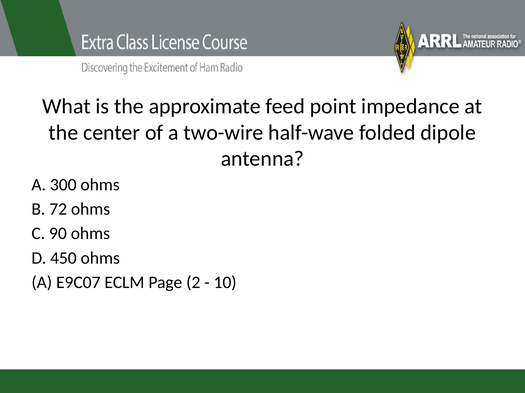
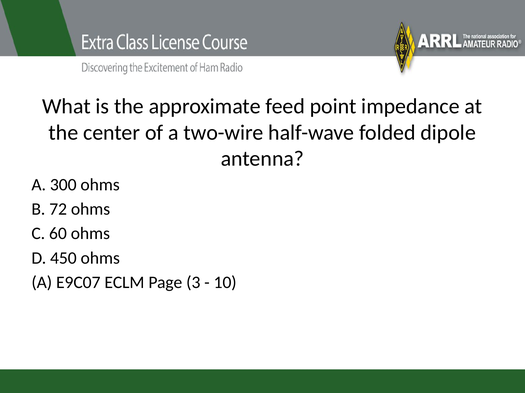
90: 90 -> 60
2: 2 -> 3
